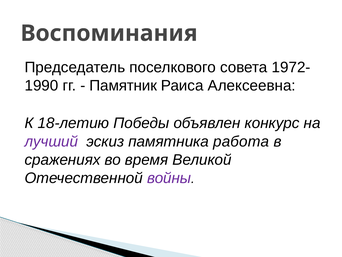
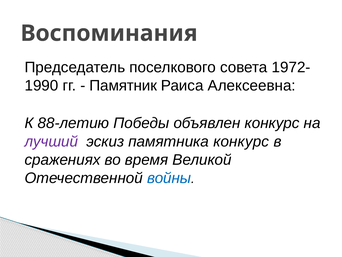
18-летию: 18-летию -> 88-летию
памятника работа: работа -> конкурс
войны colour: purple -> blue
